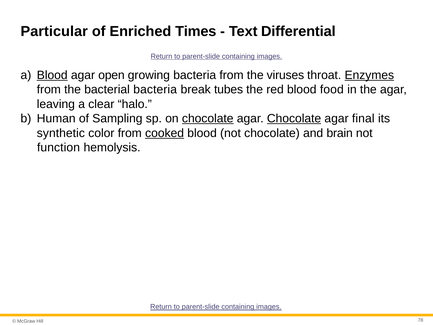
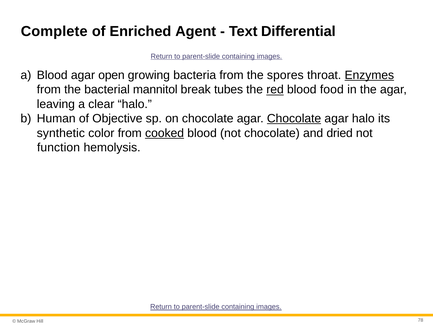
Particular: Particular -> Complete
Times: Times -> Agent
Blood at (52, 75) underline: present -> none
viruses: viruses -> spores
bacterial bacteria: bacteria -> mannitol
red underline: none -> present
Sampling: Sampling -> Objective
chocolate at (208, 118) underline: present -> none
agar final: final -> halo
brain: brain -> dried
